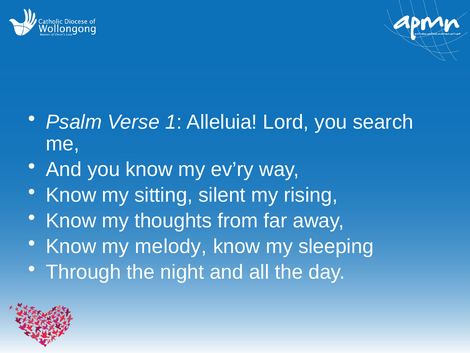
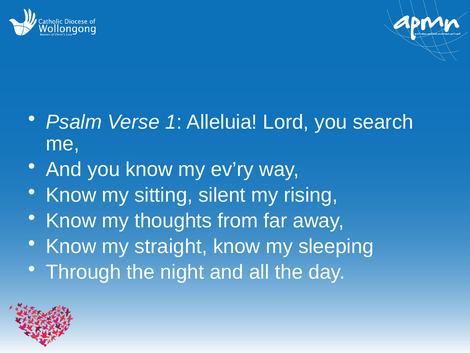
melody: melody -> straight
